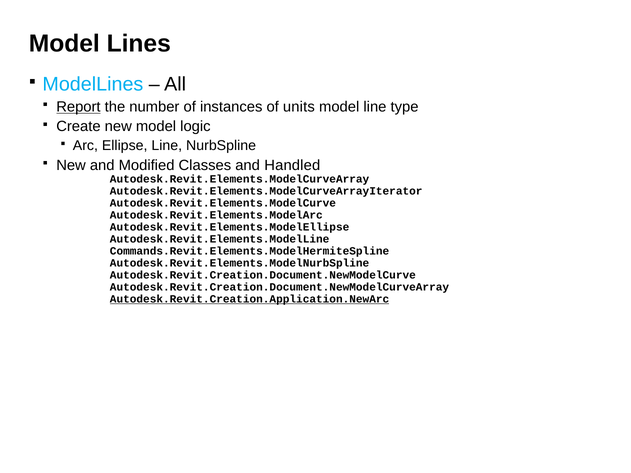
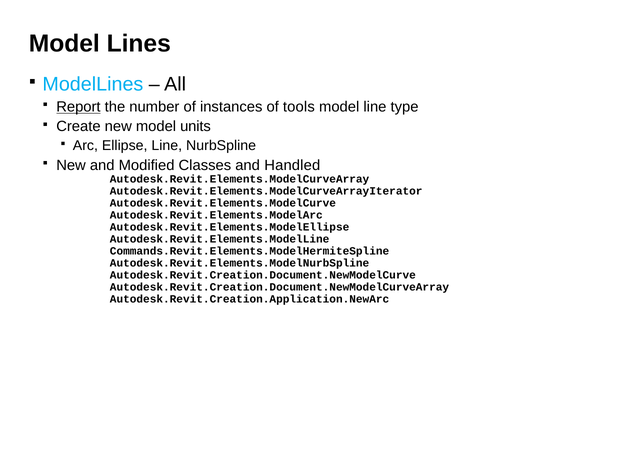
units: units -> tools
logic: logic -> units
Autodesk.Revit.Creation.Application.NewArc underline: present -> none
